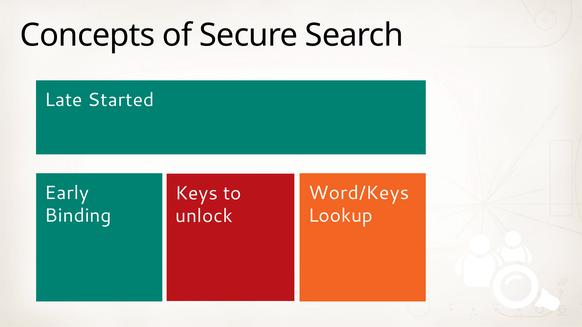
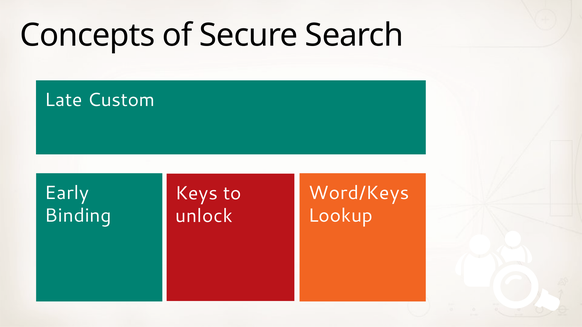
Started: Started -> Custom
